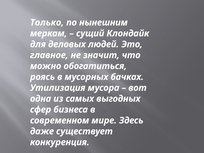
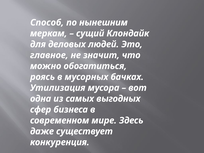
Только: Только -> Способ
